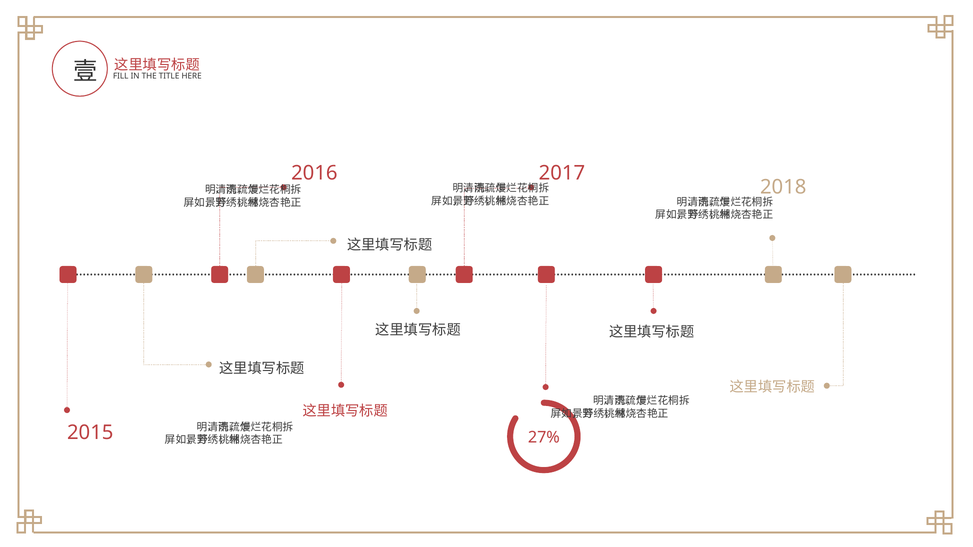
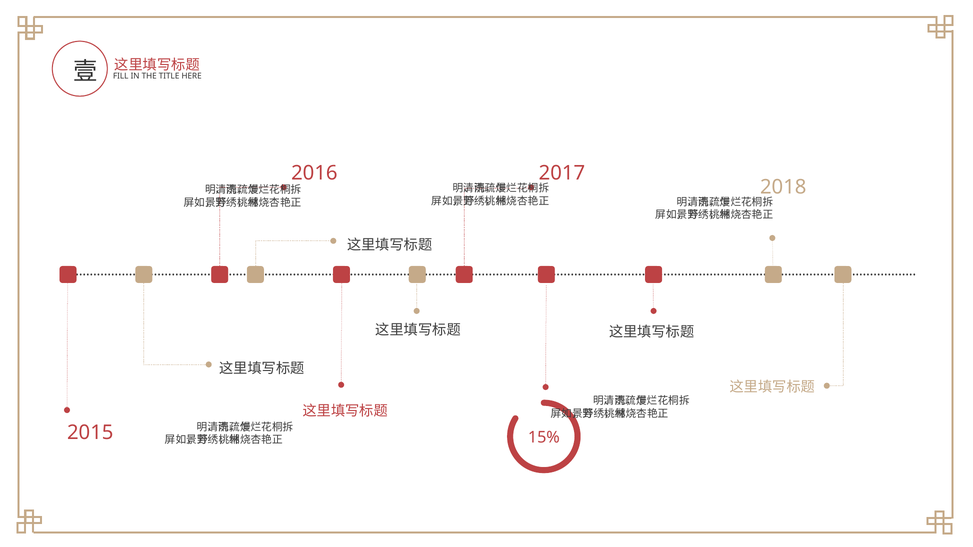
27%: 27% -> 15%
